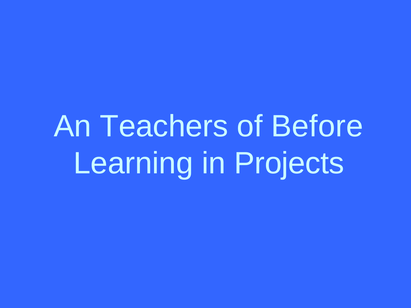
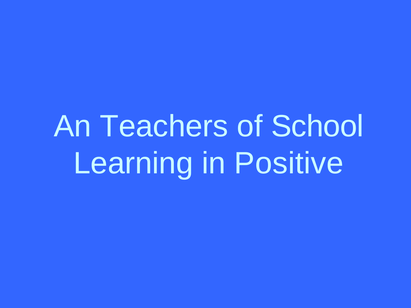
Before: Before -> School
Projects: Projects -> Positive
